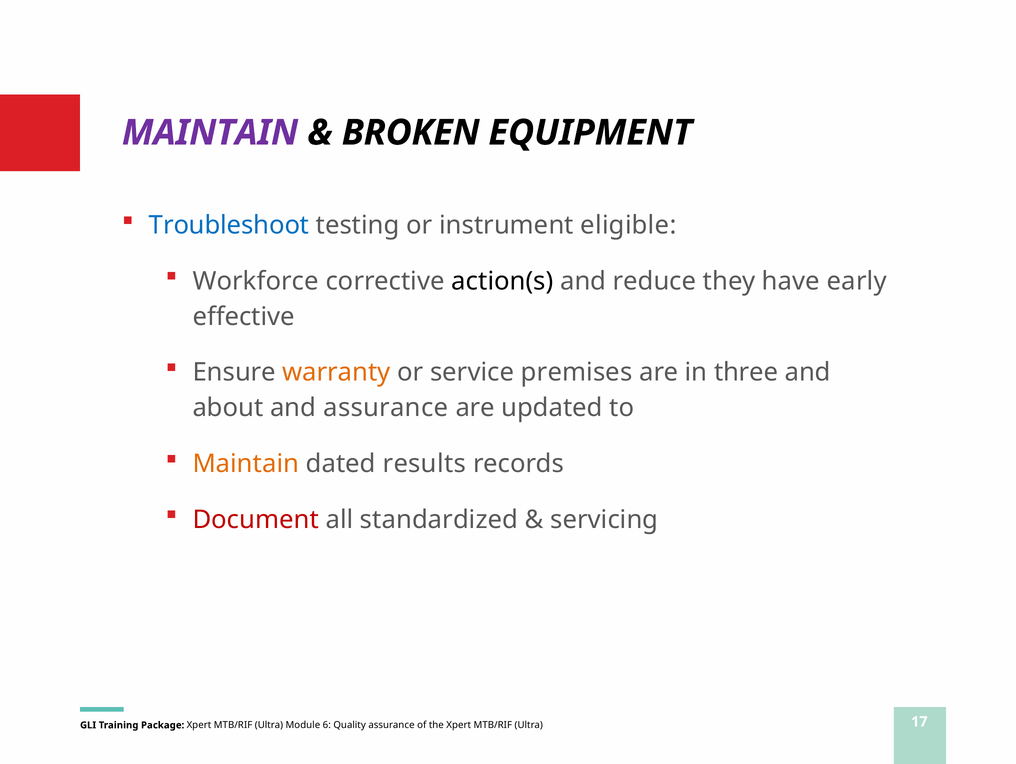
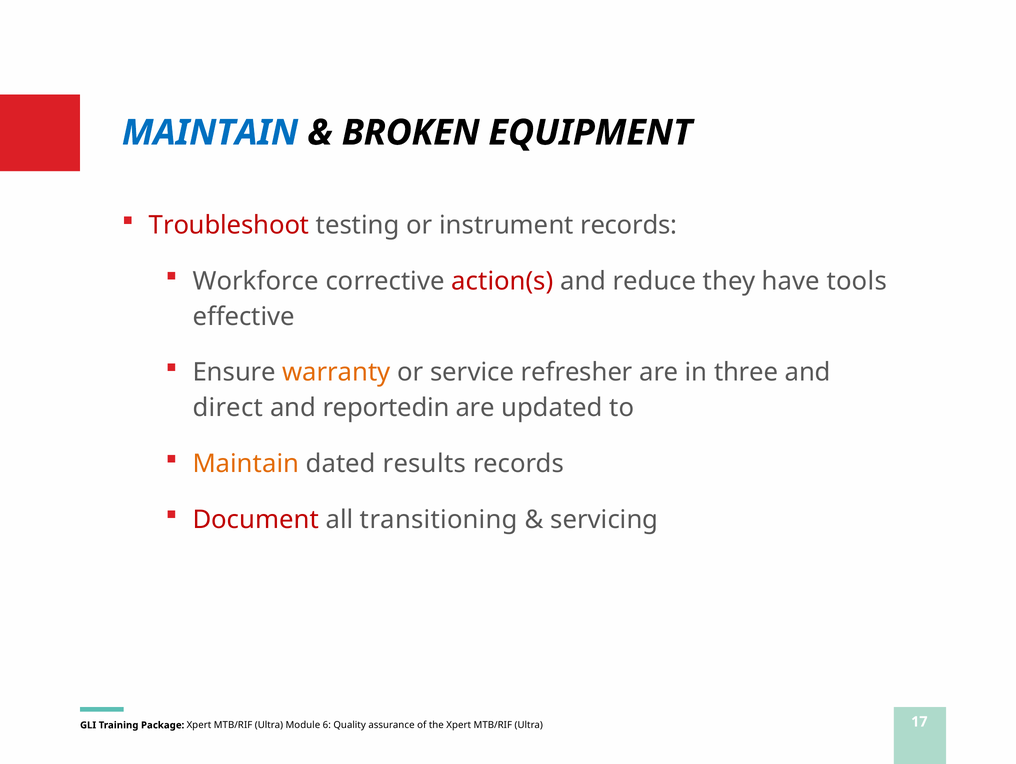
MAINTAIN at (210, 133) colour: purple -> blue
Troubleshoot colour: blue -> red
instrument eligible: eligible -> records
action(s colour: black -> red
early: early -> tools
premises: premises -> refresher
about: about -> direct
and assurance: assurance -> reportedin
standardized: standardized -> transitioning
